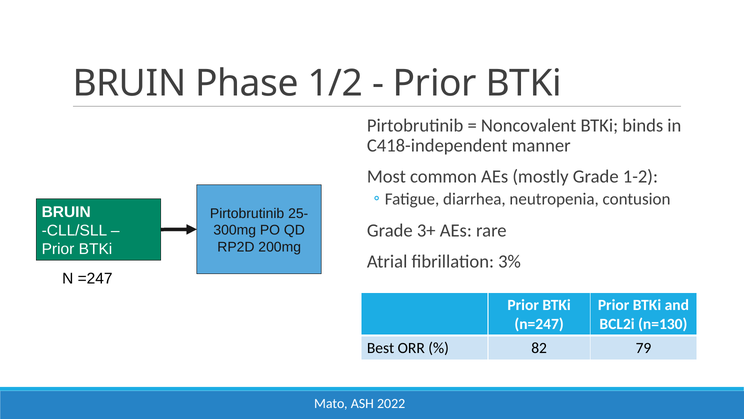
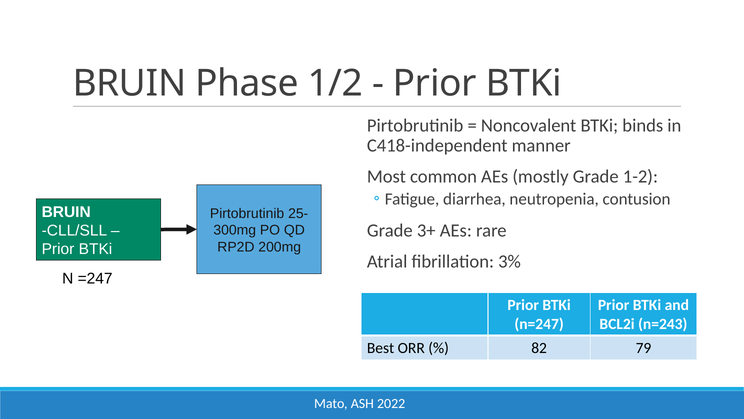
n=130: n=130 -> n=243
